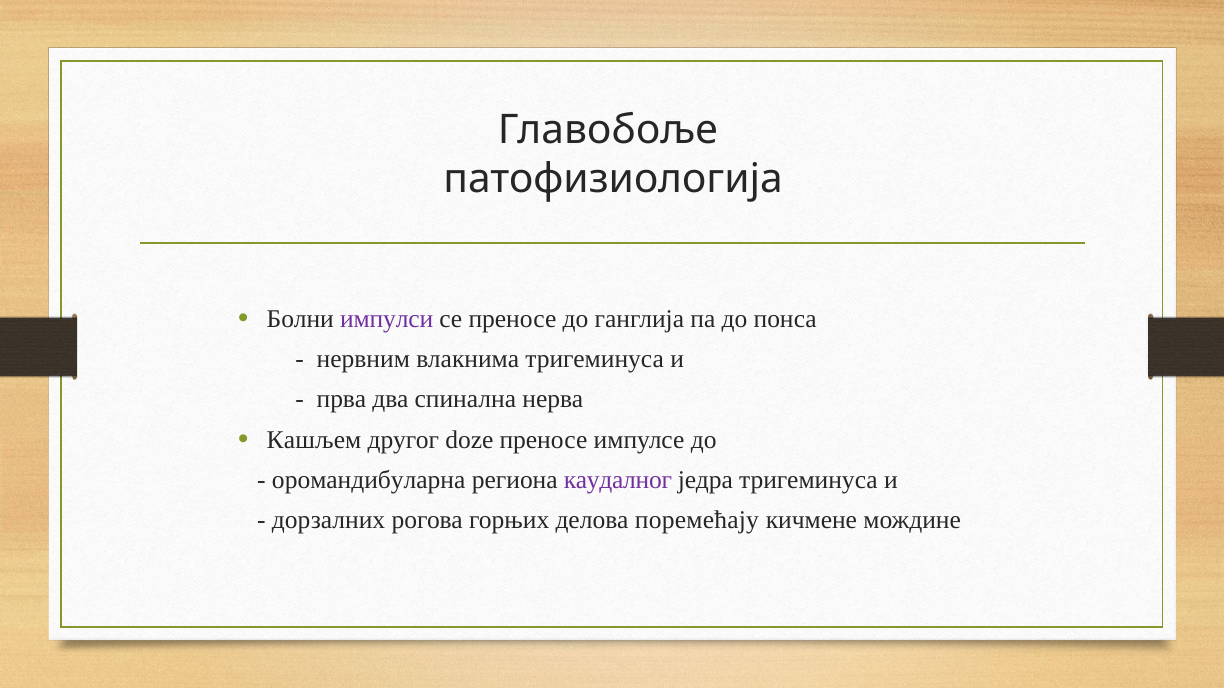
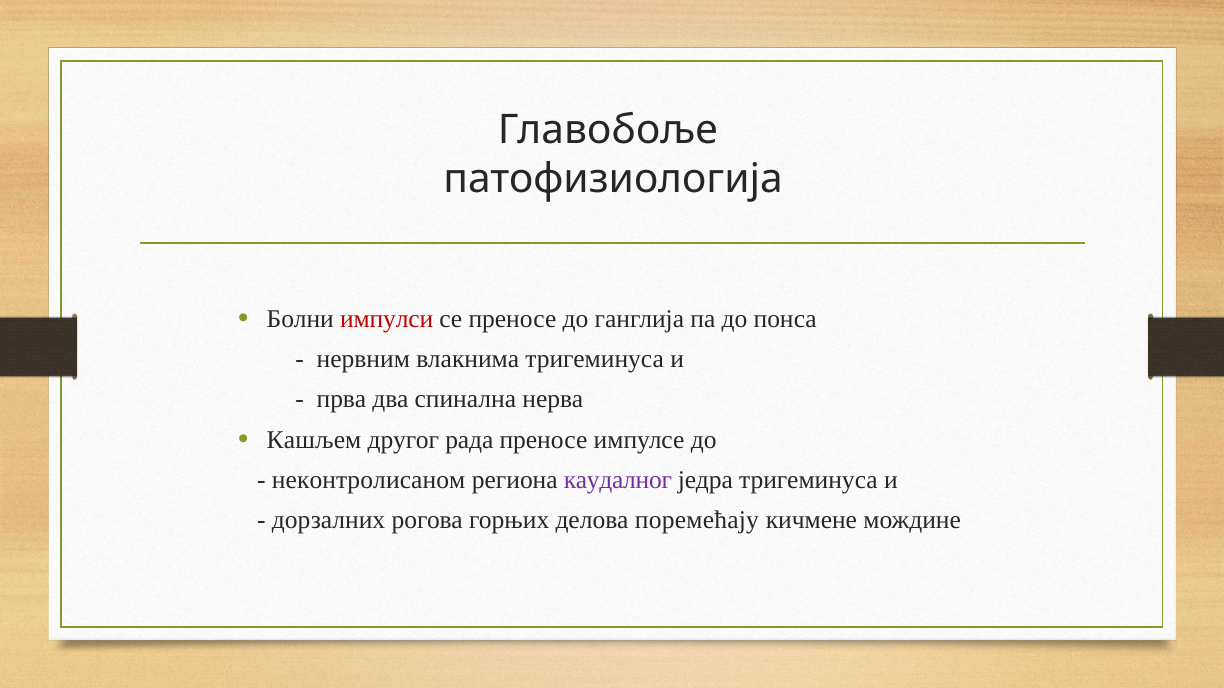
импулси colour: purple -> red
doze: doze -> рада
оромандибуларна: оромандибуларна -> неконтролисаном
